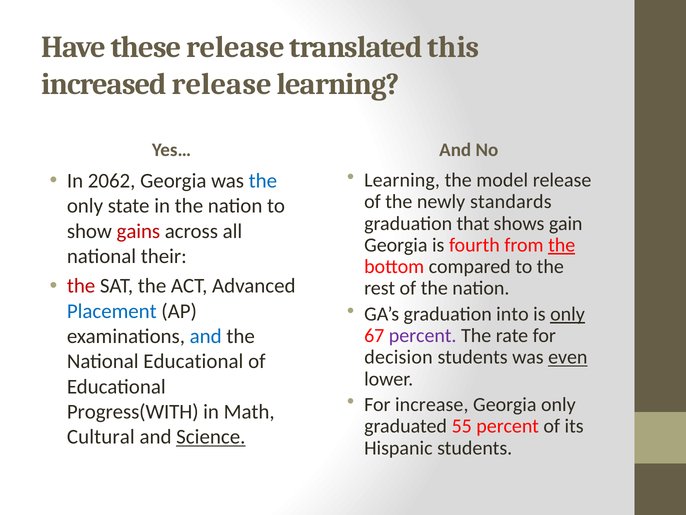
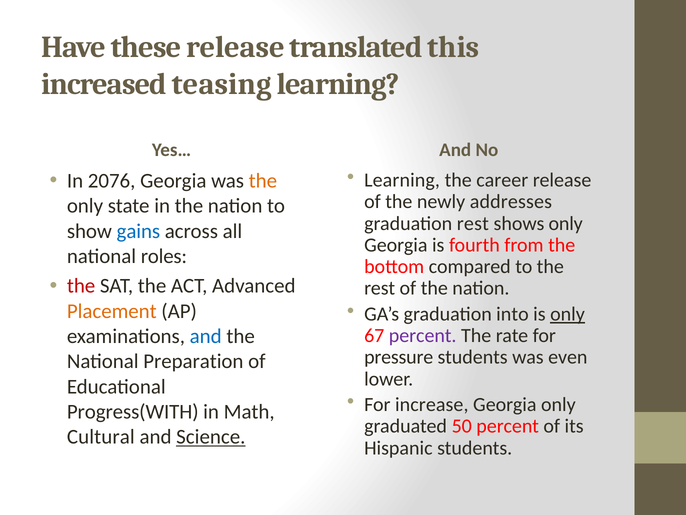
increased release: release -> teasing
model: model -> career
2062: 2062 -> 2076
the at (263, 181) colour: blue -> orange
standards: standards -> addresses
graduation that: that -> rest
shows gain: gain -> only
gains colour: red -> blue
the at (562, 245) underline: present -> none
their: their -> roles
Placement colour: blue -> orange
decision: decision -> pressure
even underline: present -> none
National Educational: Educational -> Preparation
55: 55 -> 50
